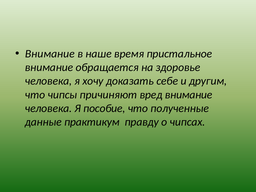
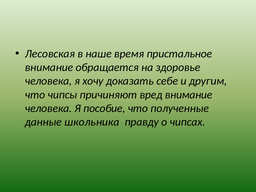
Внимание at (50, 54): Внимание -> Лесовская
практикум: практикум -> школьника
